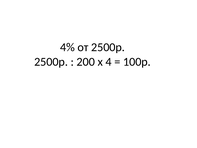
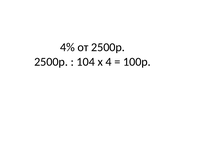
200: 200 -> 104
